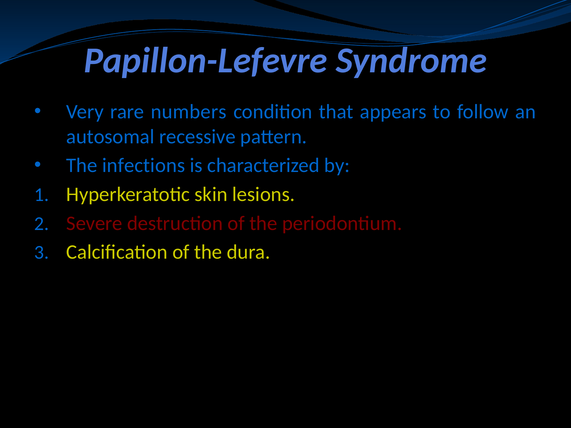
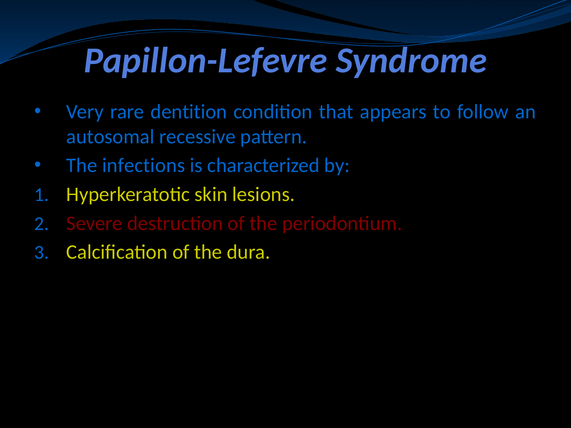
numbers: numbers -> dentition
